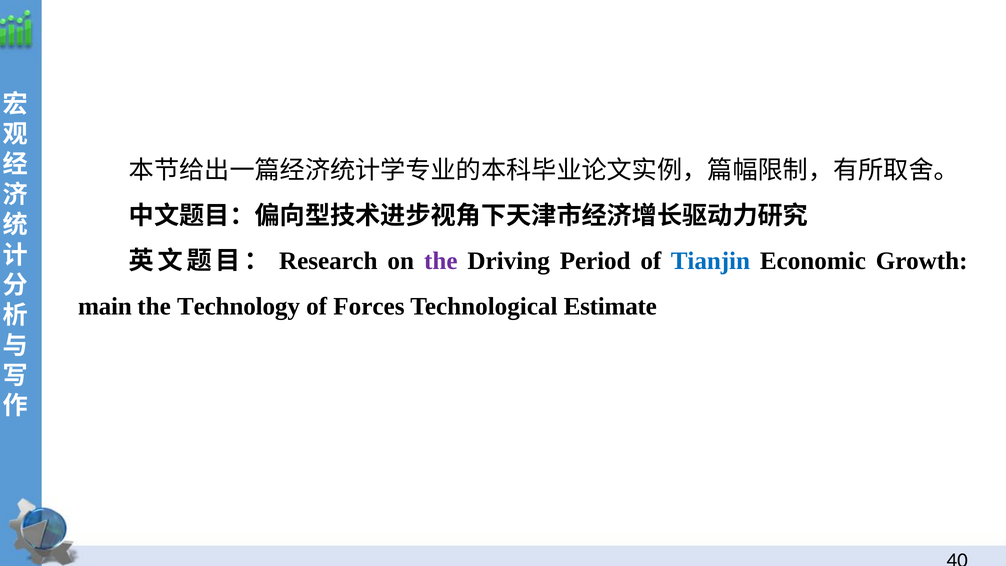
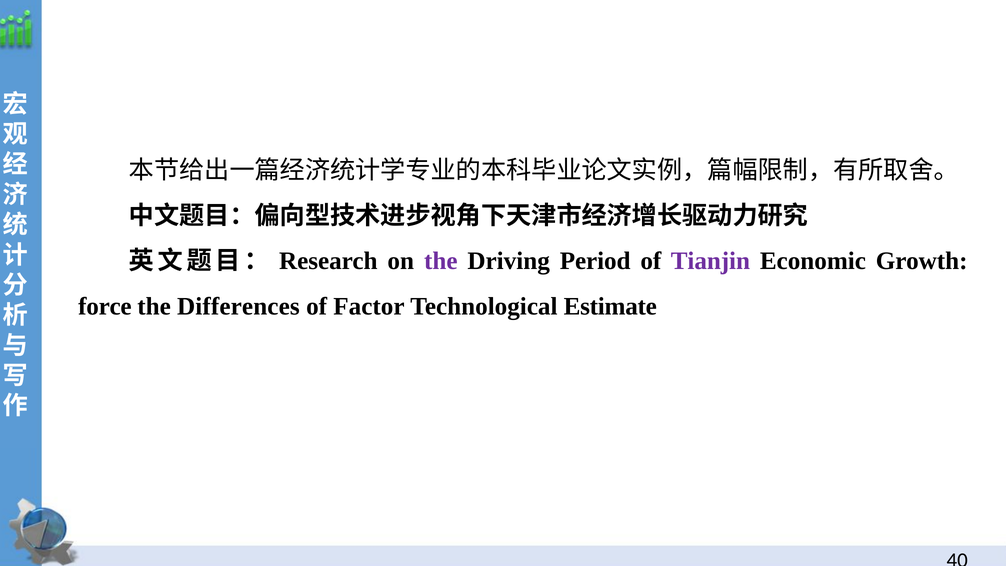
Tianjin colour: blue -> purple
main: main -> force
Technology: Technology -> Differences
Forces: Forces -> Factor
